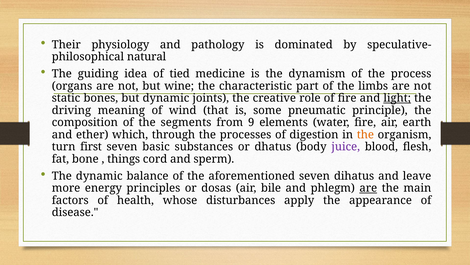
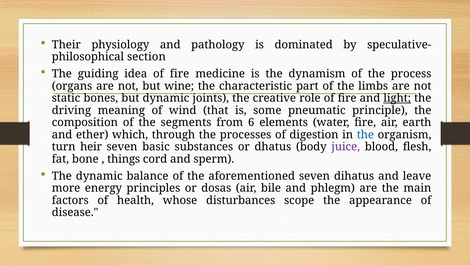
natural: natural -> section
idea of tied: tied -> fire
9: 9 -> 6
the at (365, 134) colour: orange -> blue
first: first -> heir
are at (368, 188) underline: present -> none
apply: apply -> scope
